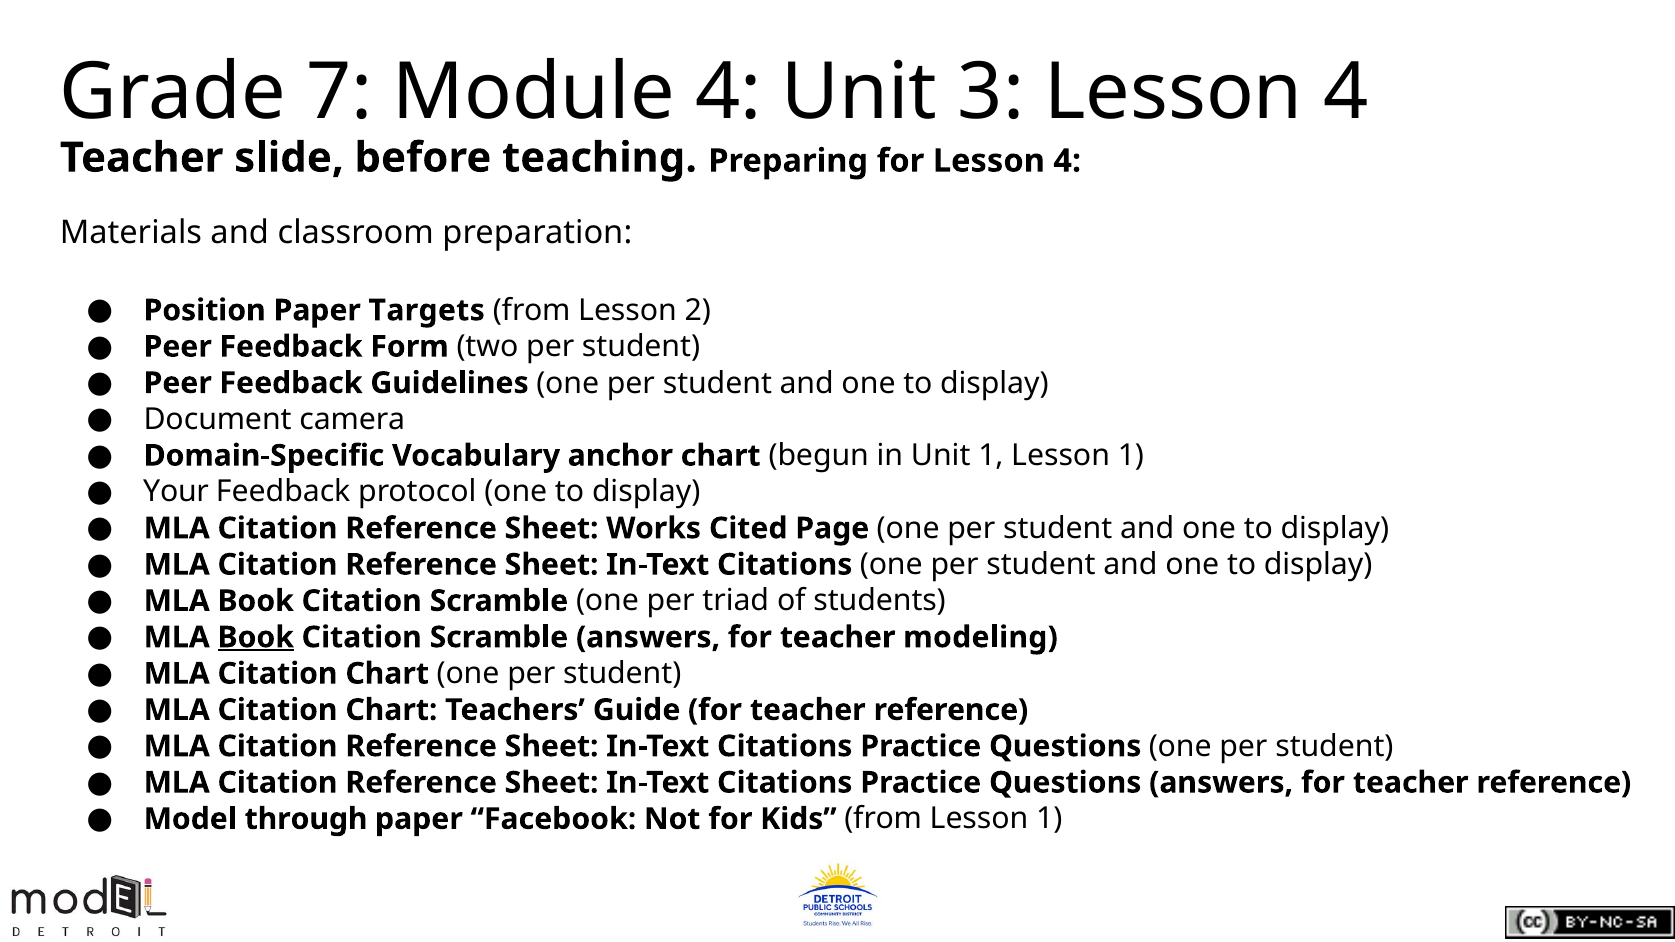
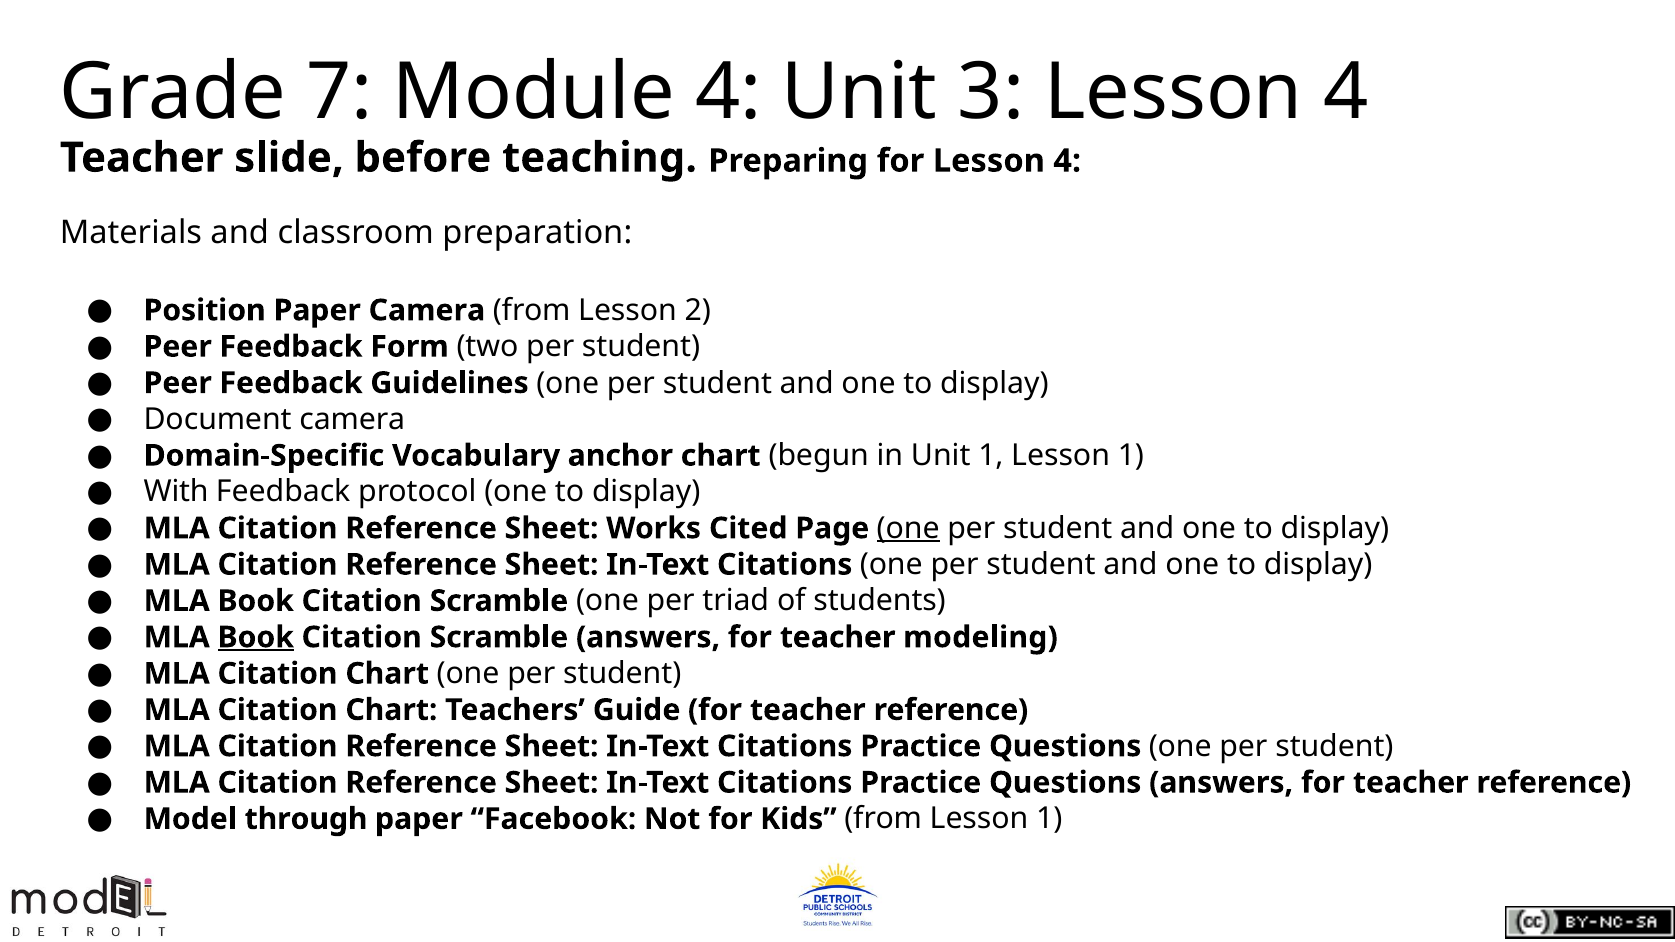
Paper Targets: Targets -> Camera
Your: Your -> With
one at (908, 528) underline: none -> present
